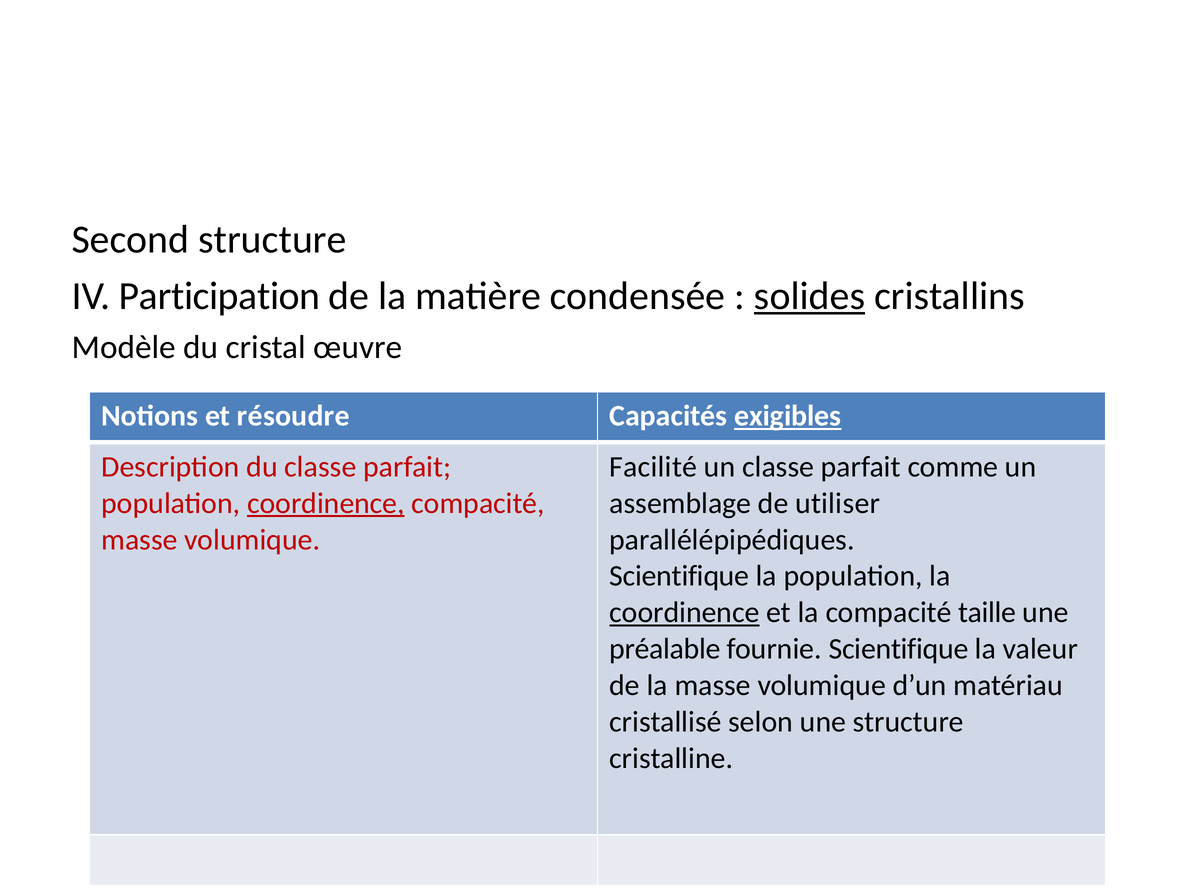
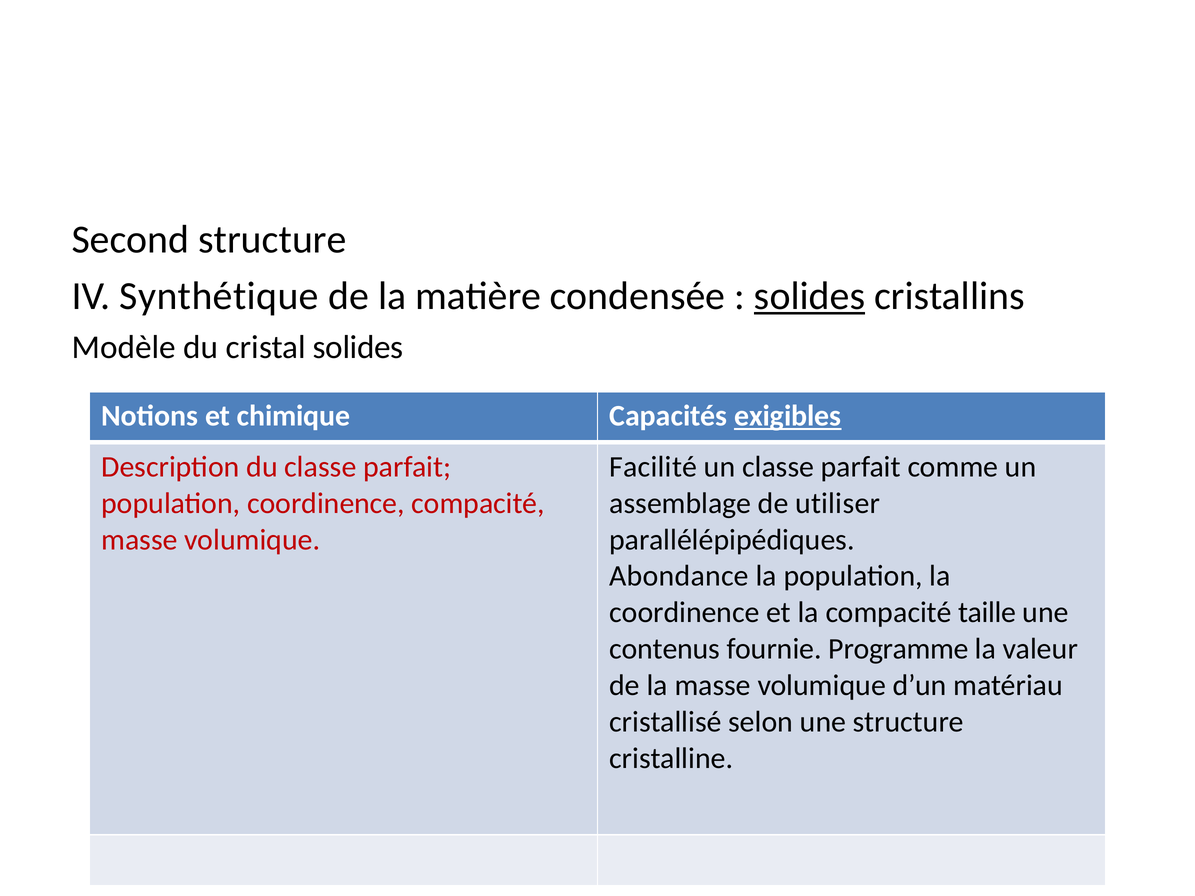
Participation: Participation -> Synthétique
cristal œuvre: œuvre -> solides
résoudre: résoudre -> chimique
coordinence at (326, 503) underline: present -> none
Scientifique at (679, 576): Scientifique -> Abondance
coordinence at (684, 613) underline: present -> none
préalable: préalable -> contenus
fournie Scientifique: Scientifique -> Programme
